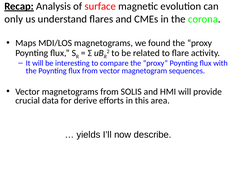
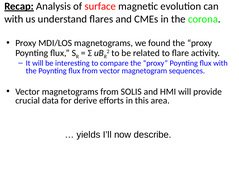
only at (14, 19): only -> with
Maps at (26, 43): Maps -> Proxy
